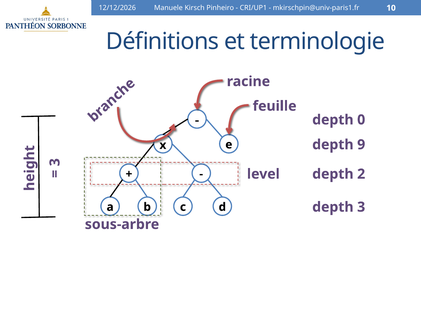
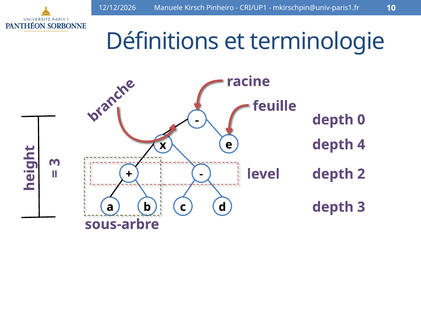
9: 9 -> 4
